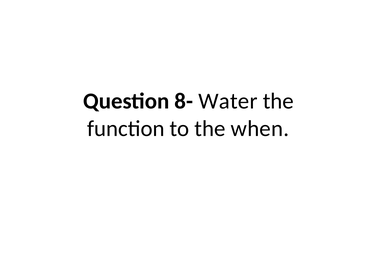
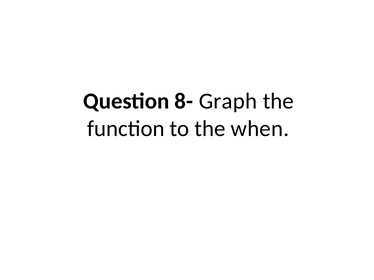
Water: Water -> Graph
